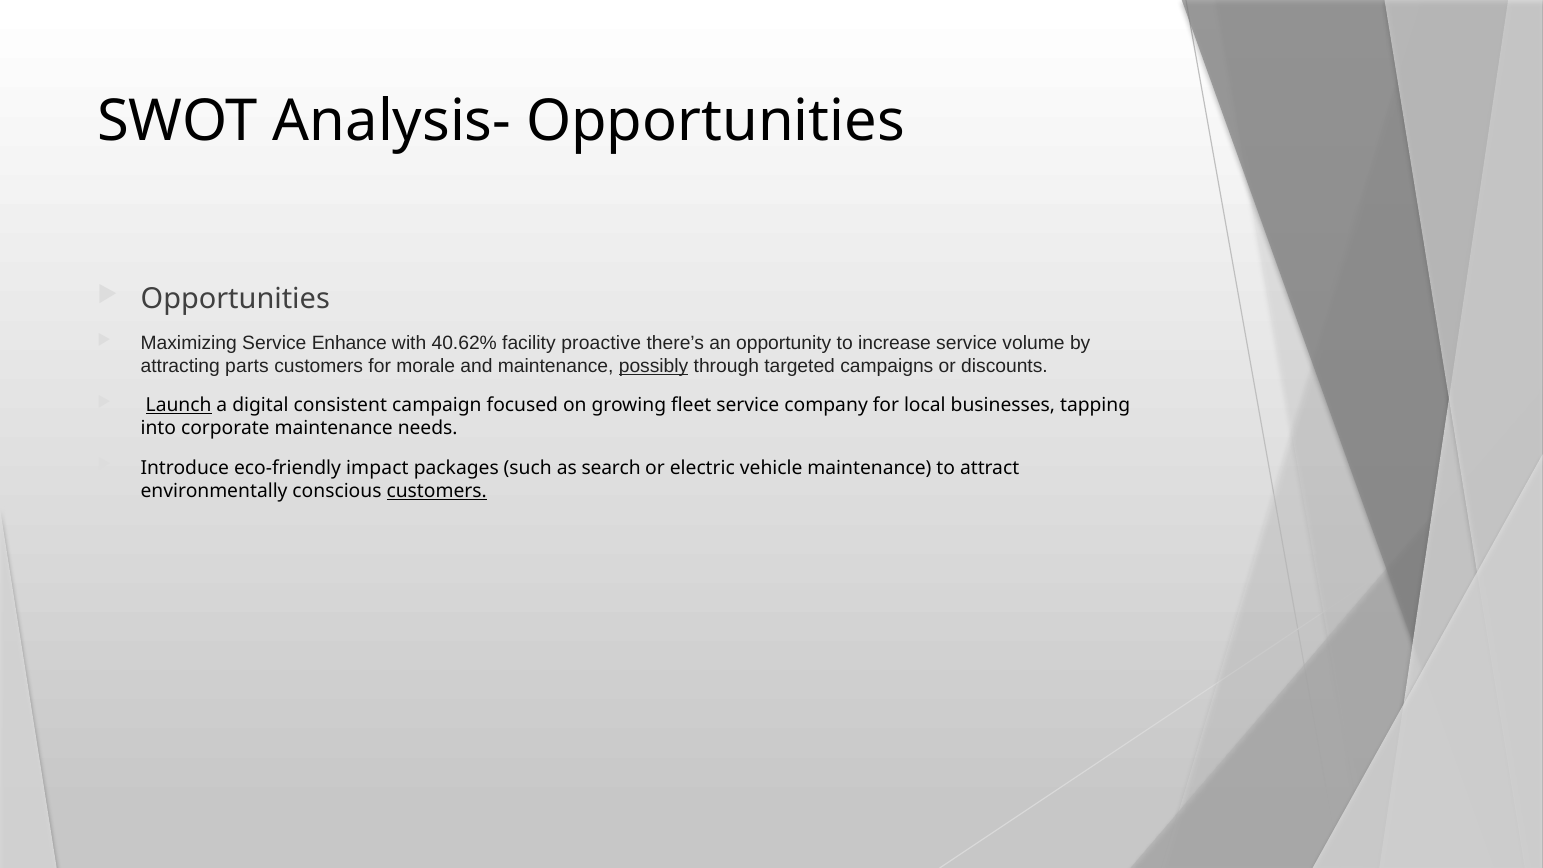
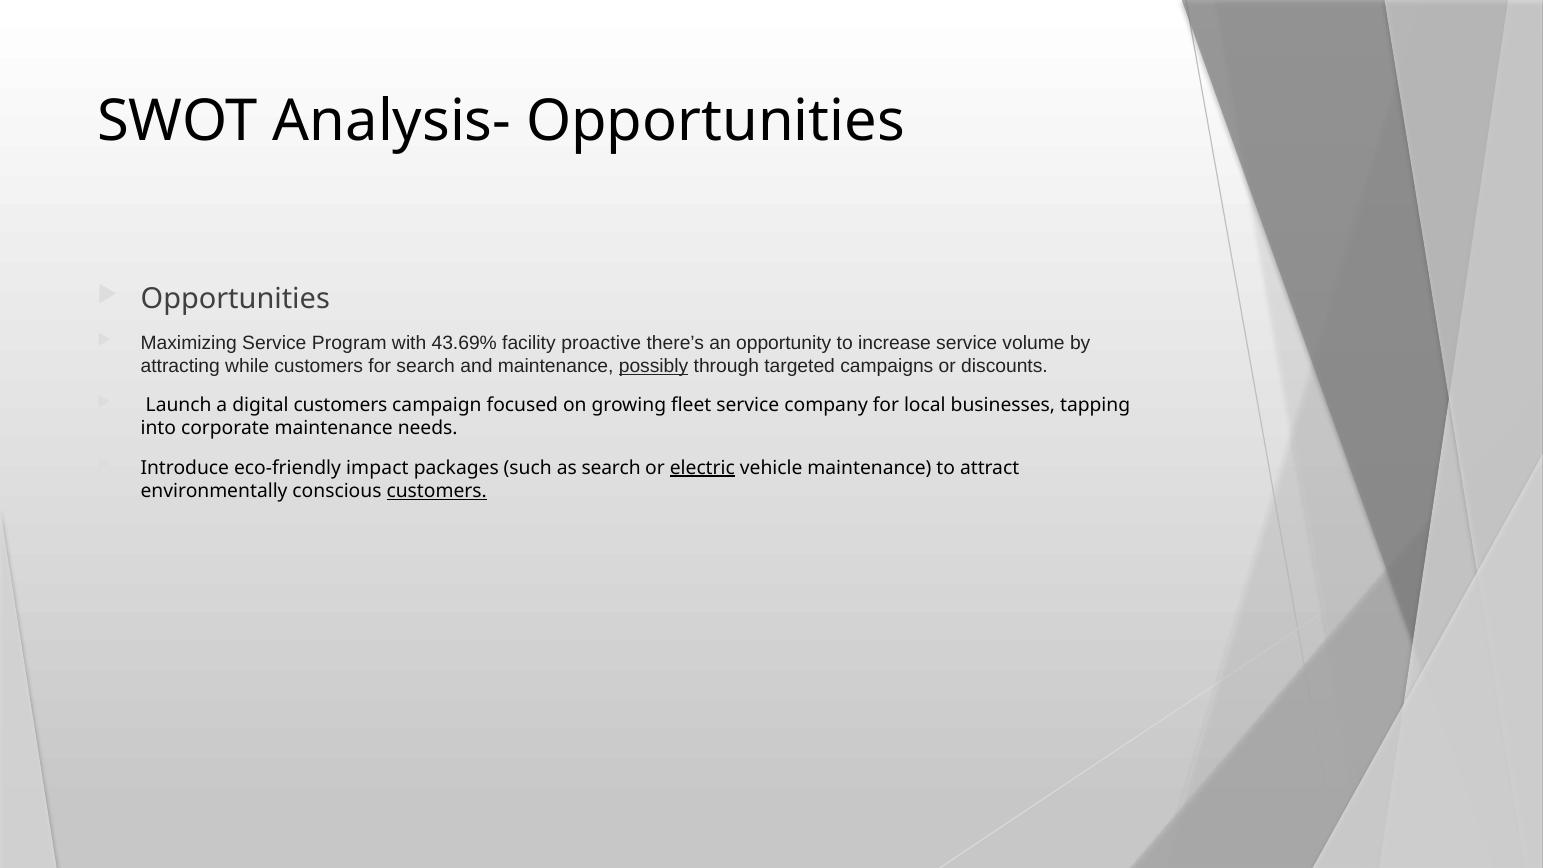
Enhance: Enhance -> Program
40.62%: 40.62% -> 43.69%
parts: parts -> while
for morale: morale -> search
Launch underline: present -> none
digital consistent: consistent -> customers
electric underline: none -> present
